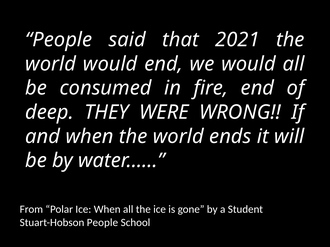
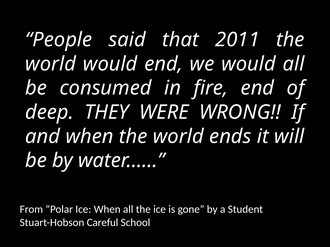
2021: 2021 -> 2011
Stuart-Hobson People: People -> Careful
